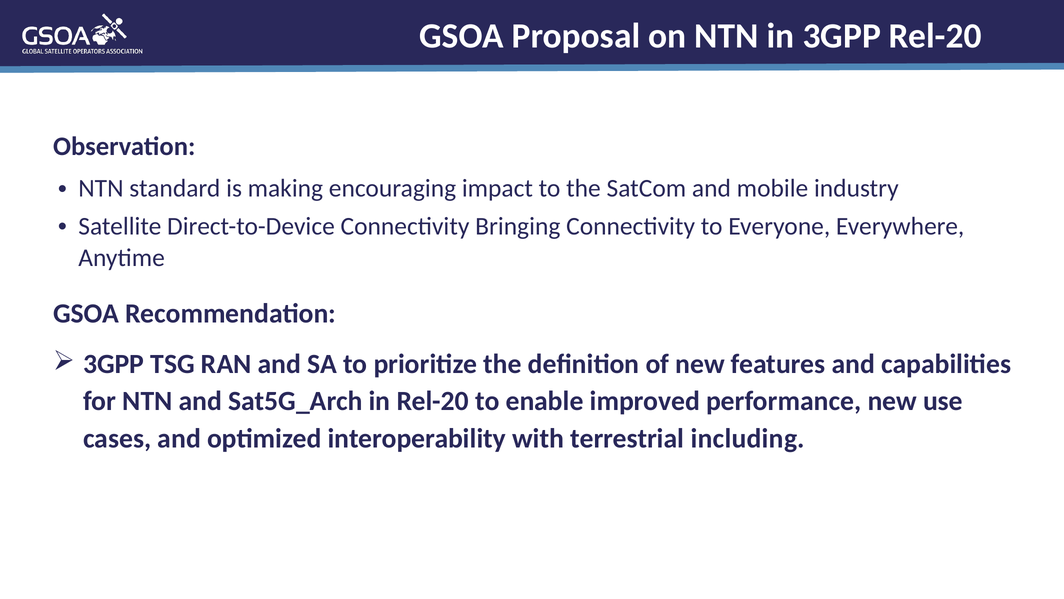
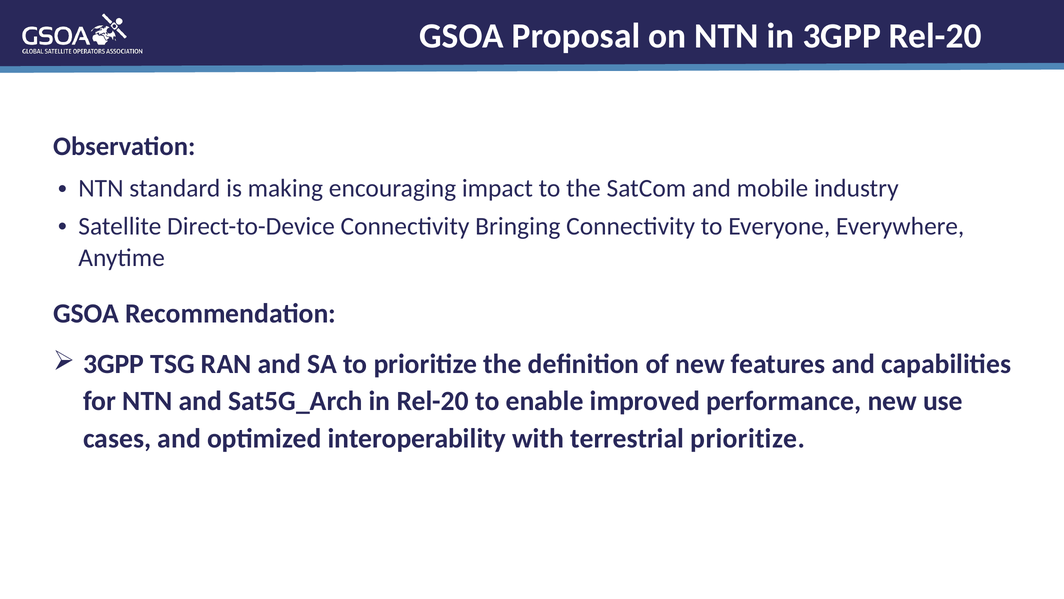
terrestrial including: including -> prioritize
